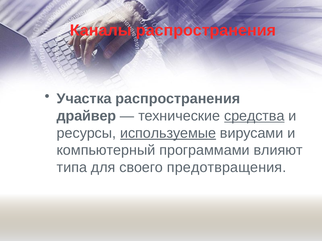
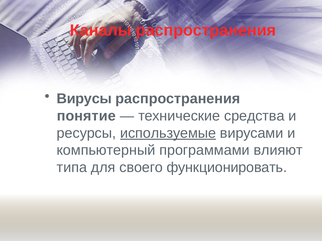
Участка: Участка -> Вирусы
драйвер: драйвер -> понятие
средства underline: present -> none
предотвращения: предотвращения -> функционировать
